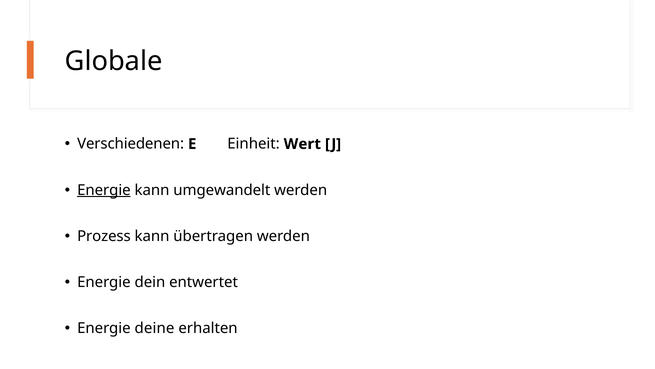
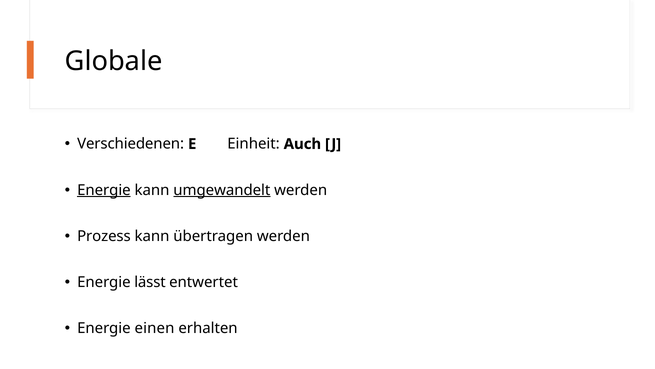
Wert: Wert -> Auch
umgewandelt underline: none -> present
dein: dein -> lässt
deine: deine -> einen
